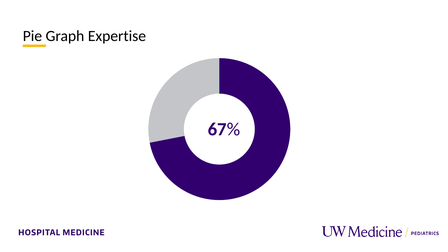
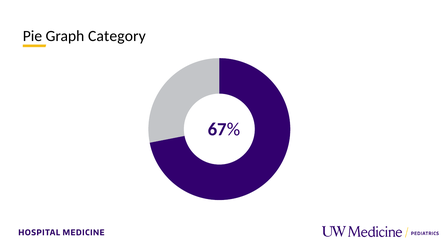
Expertise: Expertise -> Category
